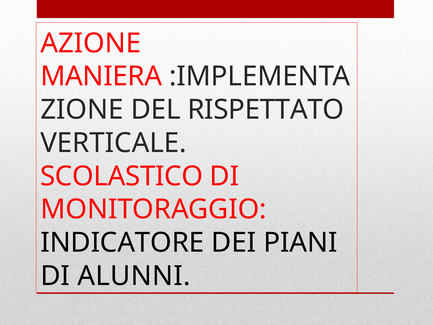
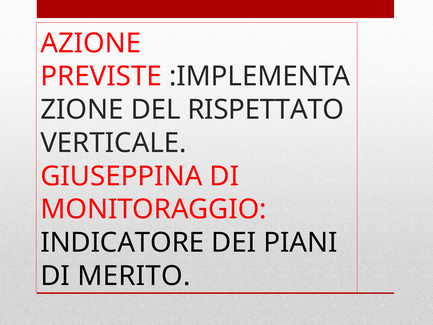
MANIERA: MANIERA -> PREVISTE
SCOLASTICO: SCOLASTICO -> GIUSEPPINA
ALUNNI: ALUNNI -> MERITO
